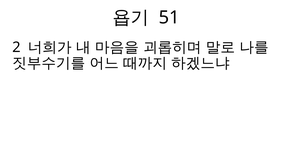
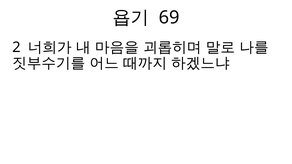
51: 51 -> 69
